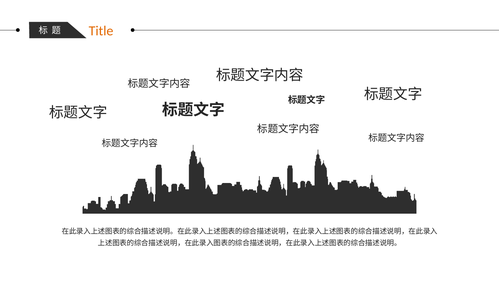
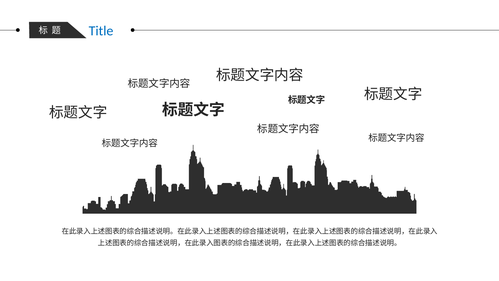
Title colour: orange -> blue
